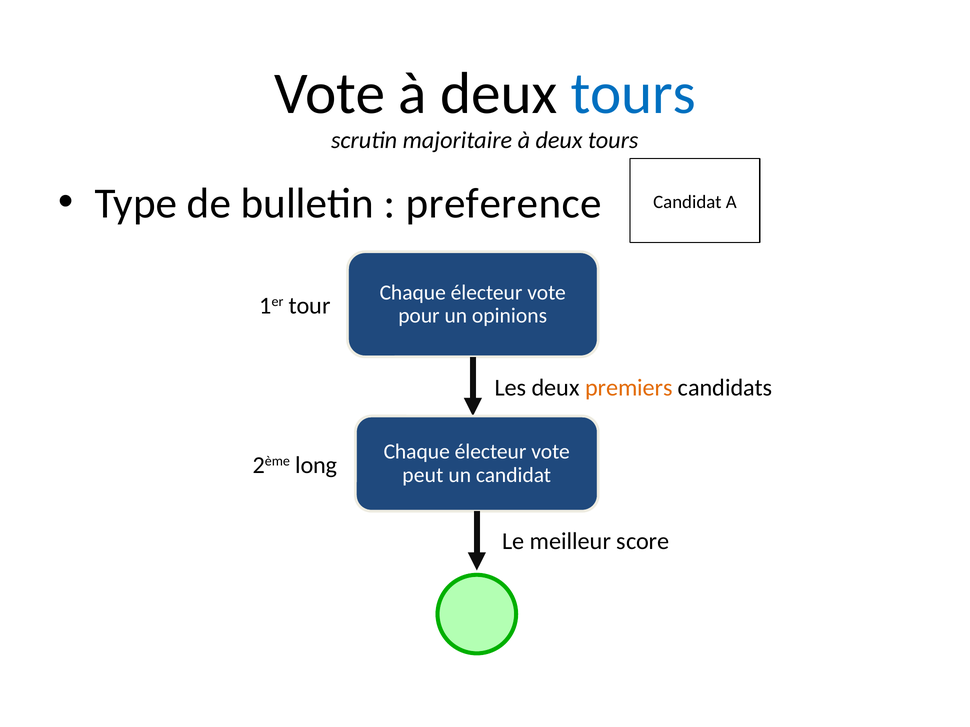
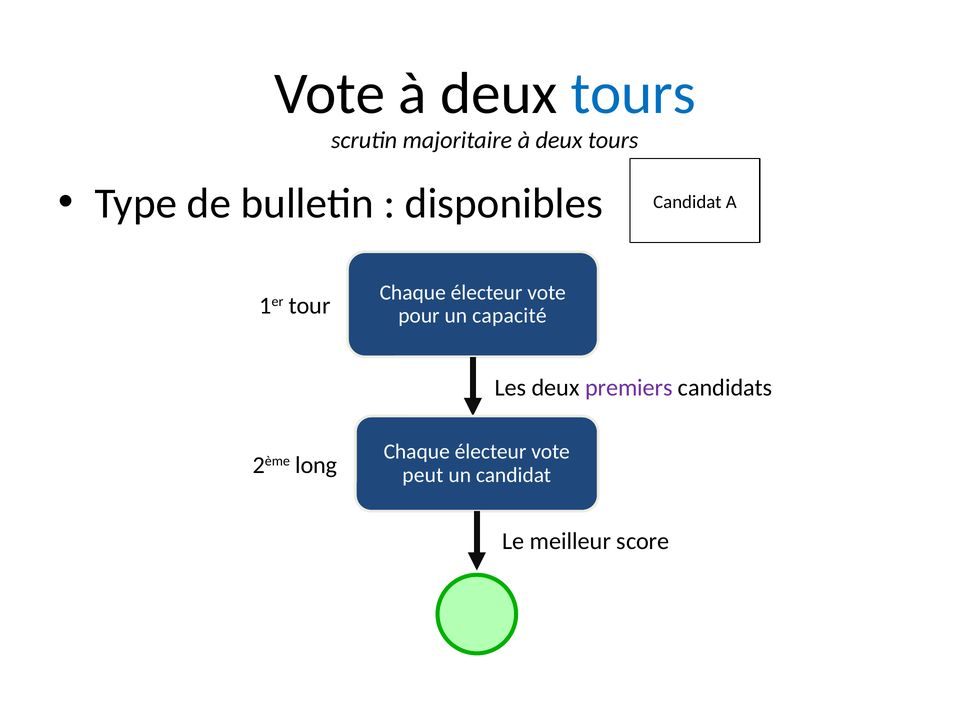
preference: preference -> disponibles
opinions: opinions -> capacité
premiers colour: orange -> purple
